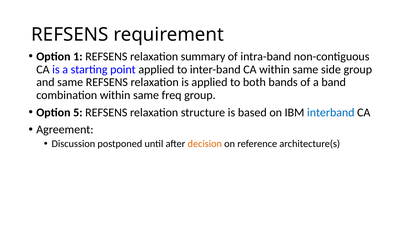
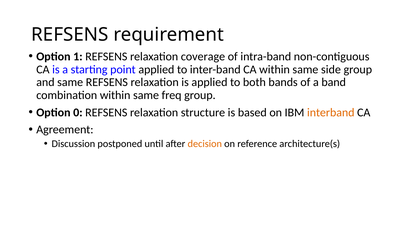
summary: summary -> coverage
5: 5 -> 0
interband colour: blue -> orange
